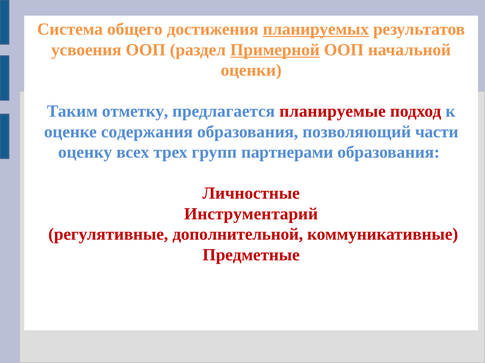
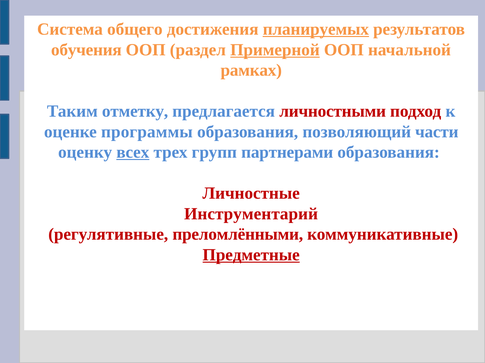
усвоения: усвоения -> обучения
оценки: оценки -> рамках
планируемые: планируемые -> личностными
содержания: содержания -> программы
всех underline: none -> present
дополнительной: дополнительной -> преломлёнными
Предметные underline: none -> present
